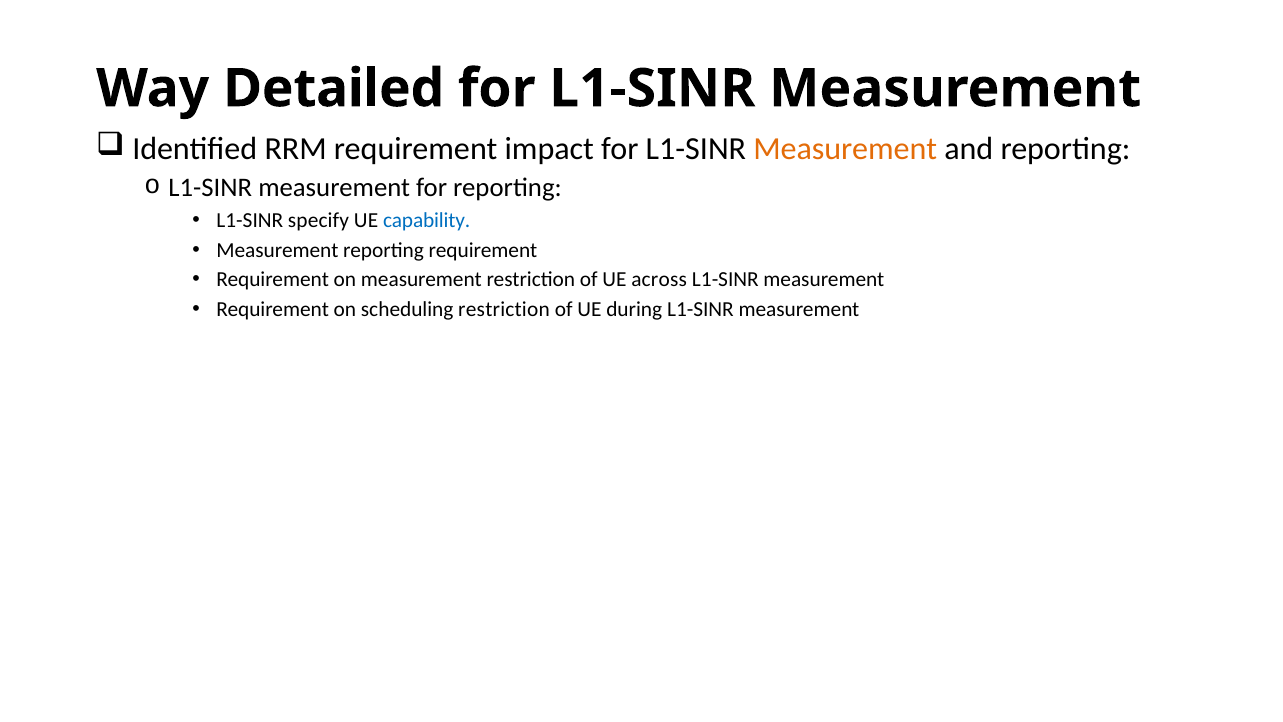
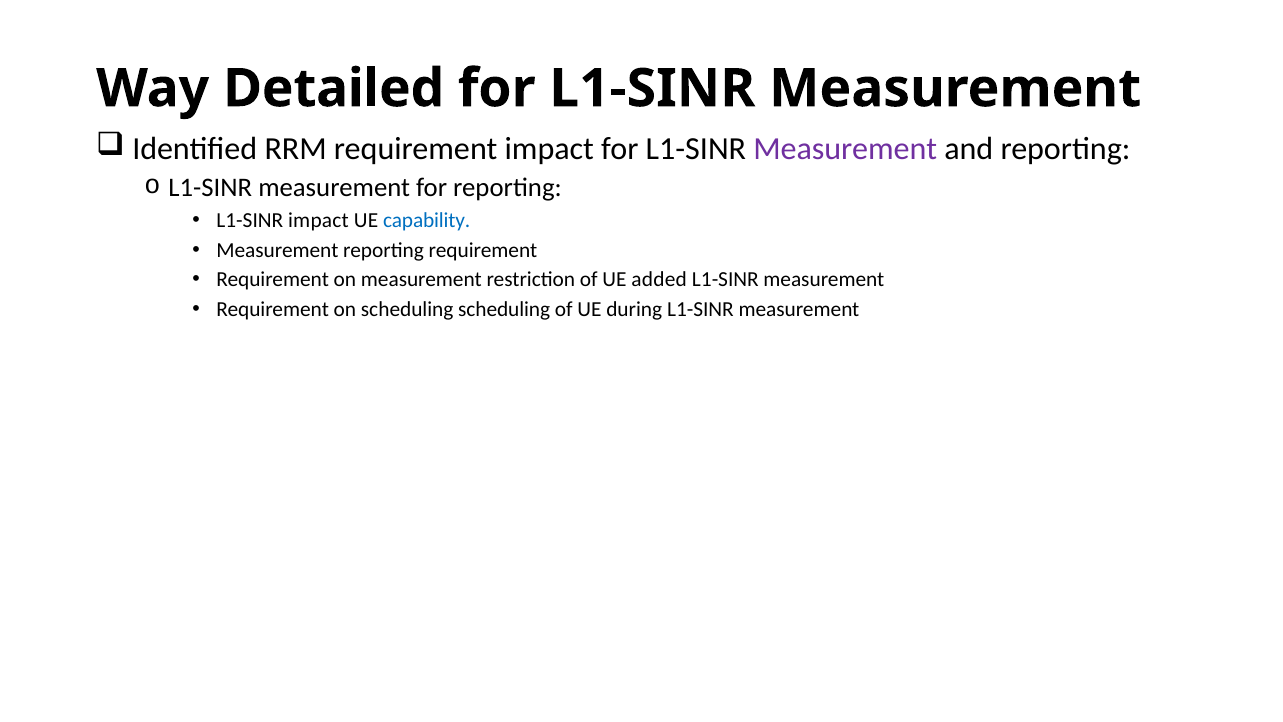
Measurement at (845, 149) colour: orange -> purple
L1-SINR specify: specify -> impact
across: across -> added
scheduling restriction: restriction -> scheduling
